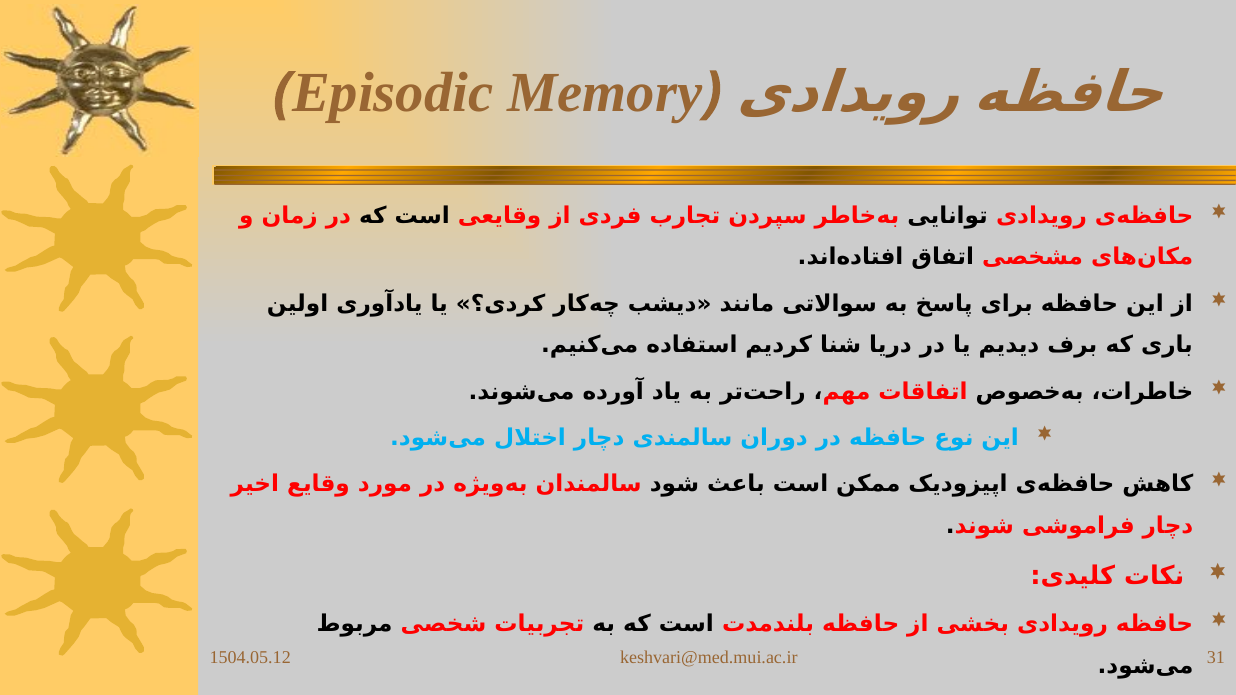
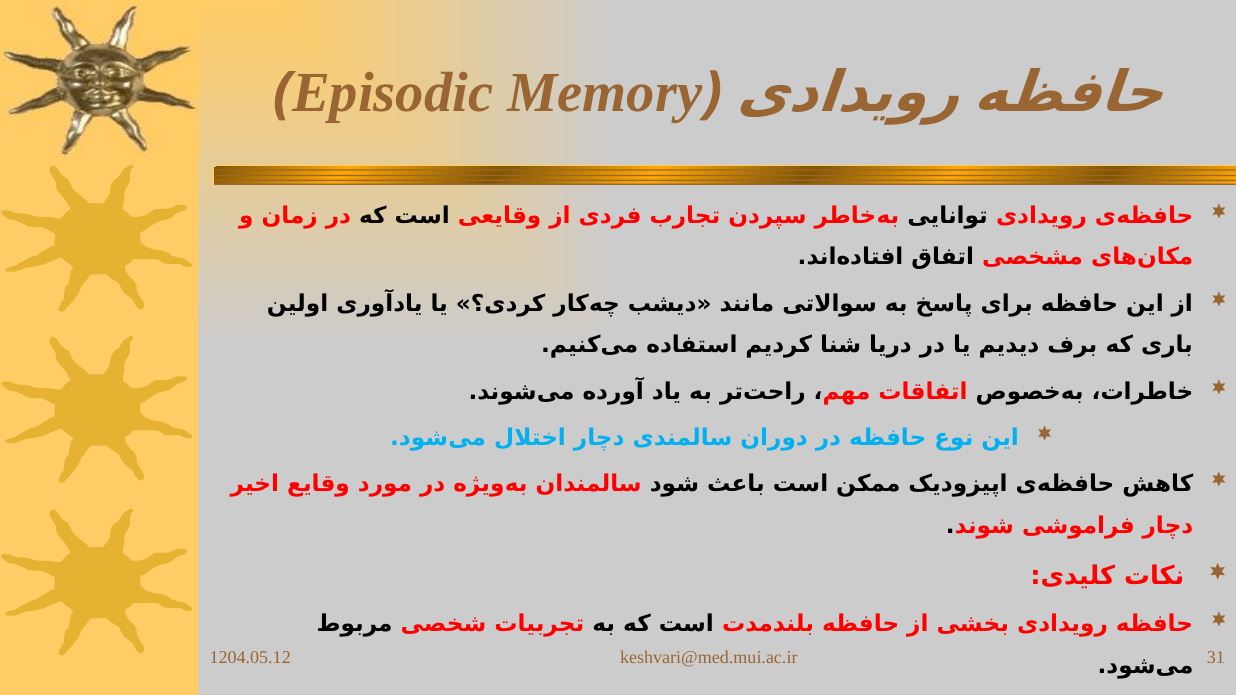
1504.05.12: 1504.05.12 -> 1204.05.12
